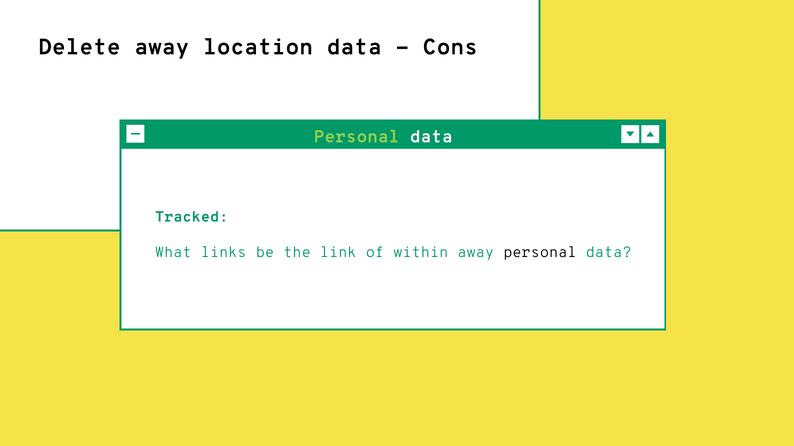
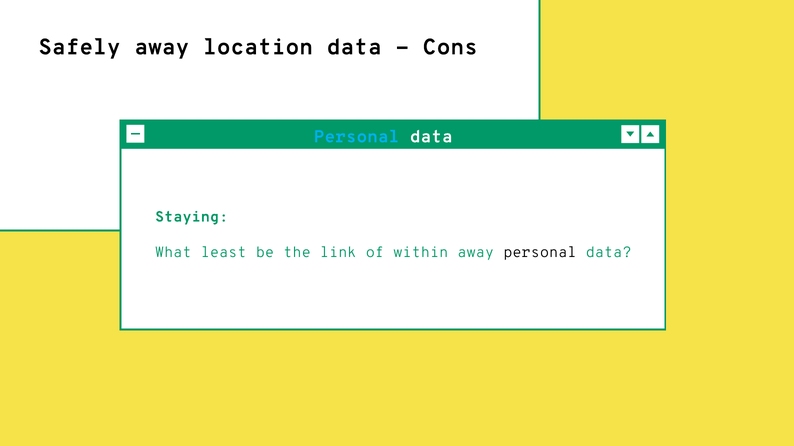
Delete: Delete -> Safely
Personal at (357, 137) colour: light green -> light blue
Tracked: Tracked -> Staying
links: links -> least
